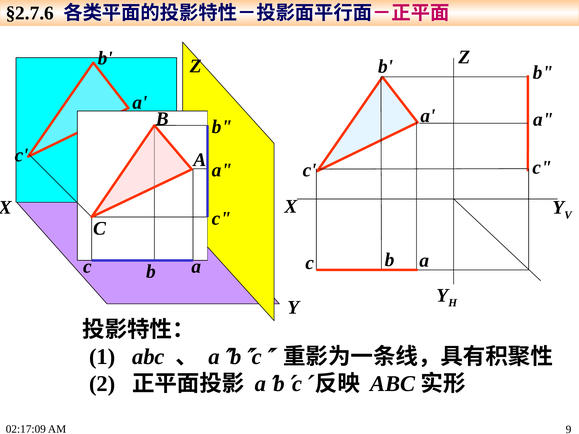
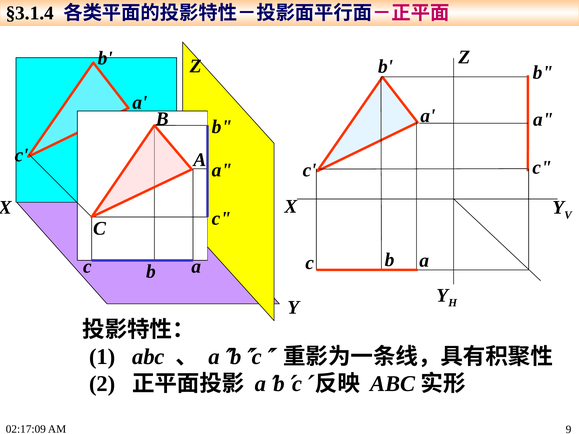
§2.7.6: §2.7.6 -> §3.1.4
